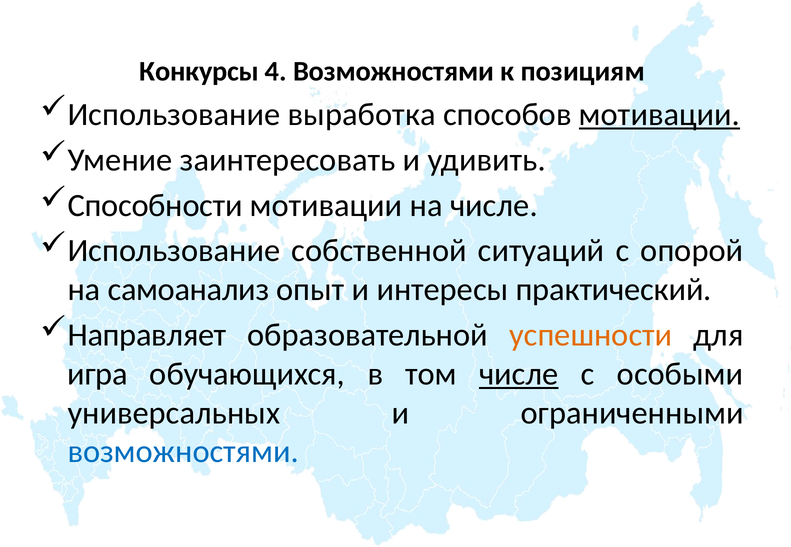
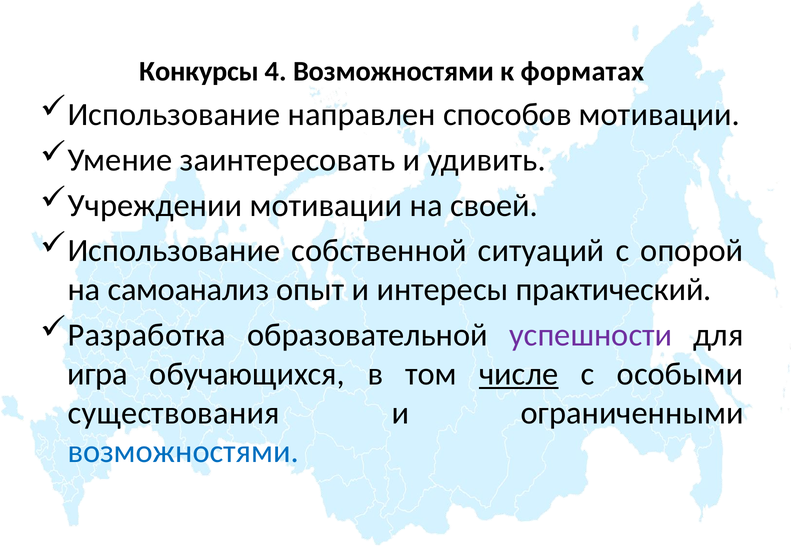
позициям: позициям -> форматах
выработка: выработка -> направлен
мотивации at (659, 115) underline: present -> none
Способности: Способности -> Учреждении
на числе: числе -> своей
Направляет: Направляет -> Разработка
успешности colour: orange -> purple
универсальных: универсальных -> существования
